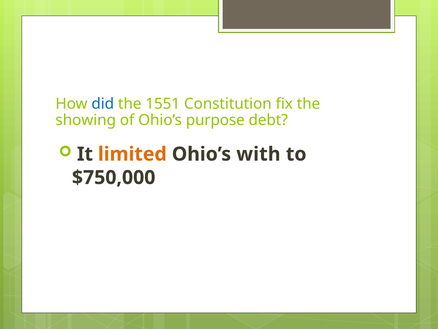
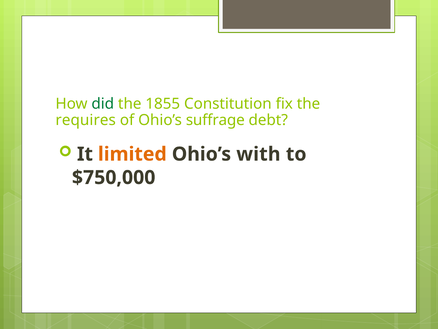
did colour: blue -> green
1551: 1551 -> 1855
showing: showing -> requires
purpose: purpose -> suffrage
